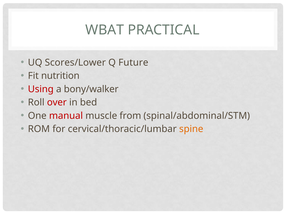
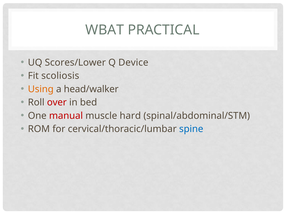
Future: Future -> Device
nutrition: nutrition -> scoliosis
Using colour: red -> orange
bony/walker: bony/walker -> head/walker
from: from -> hard
spine colour: orange -> blue
